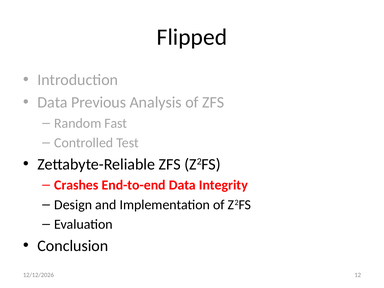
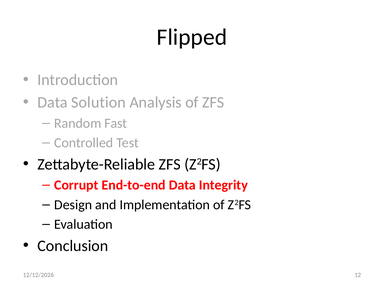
Previous: Previous -> Solution
Crashes: Crashes -> Corrupt
